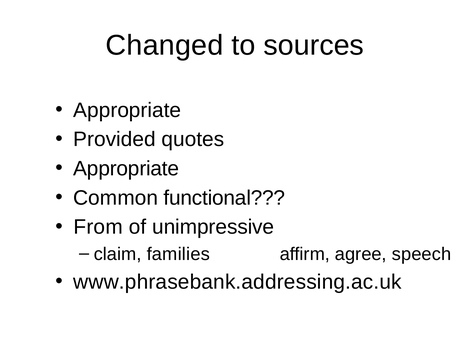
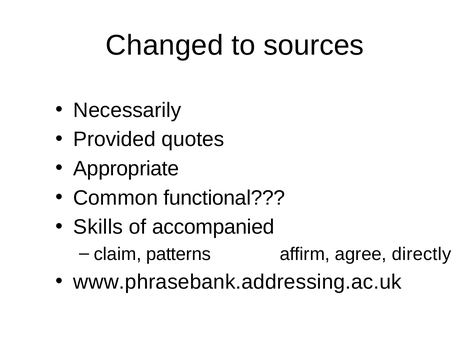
Appropriate at (127, 110): Appropriate -> Necessarily
From: From -> Skills
unimpressive: unimpressive -> accompanied
families: families -> patterns
speech: speech -> directly
